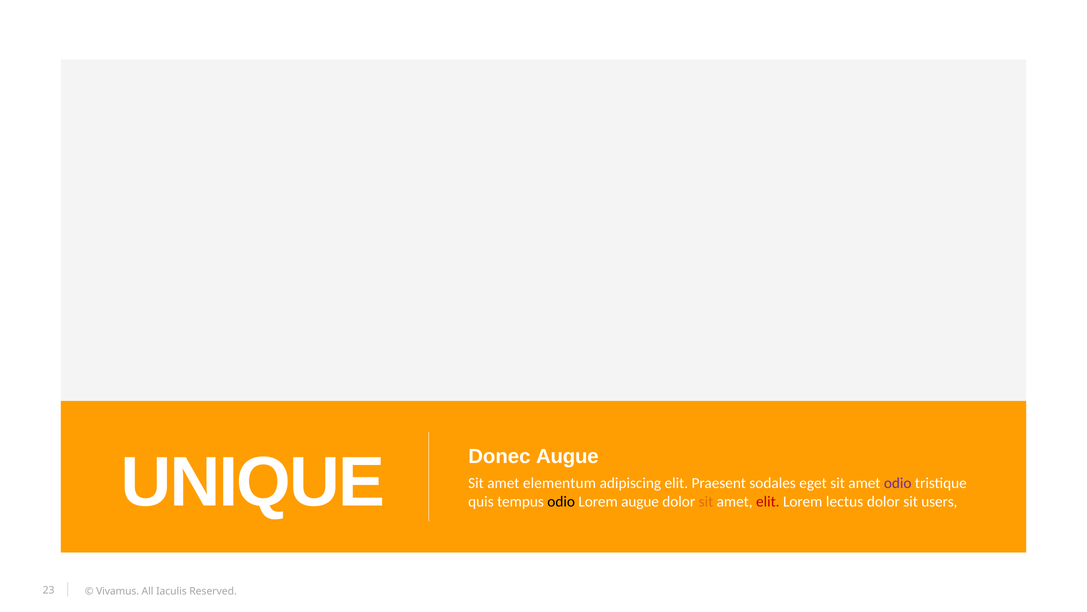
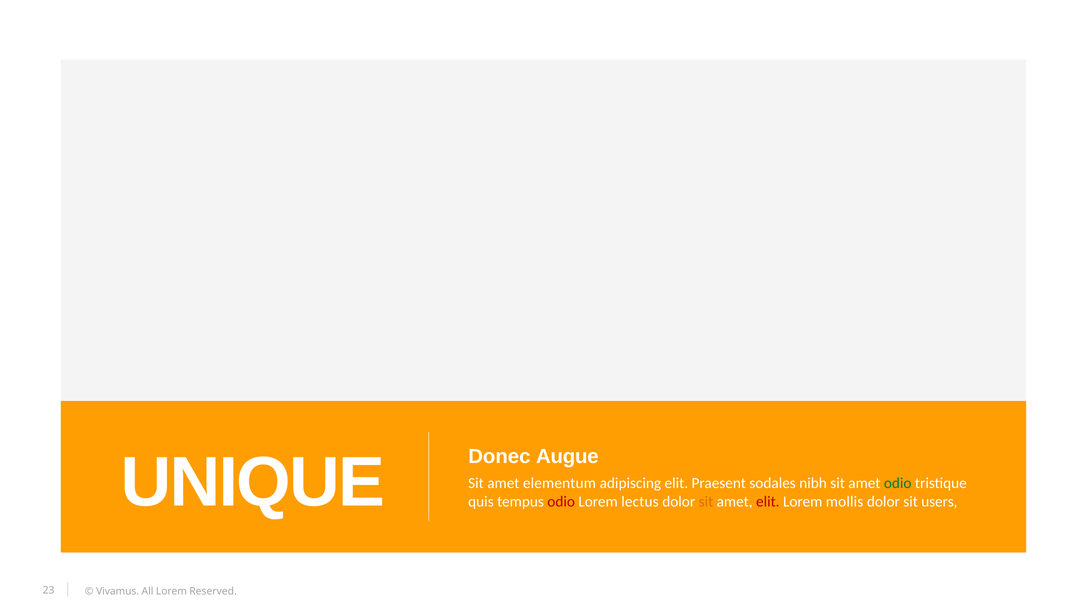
eget: eget -> nibh
odio at (898, 483) colour: purple -> green
odio at (561, 501) colour: black -> red
Lorem augue: augue -> lectus
lectus: lectus -> mollis
All Iaculis: Iaculis -> Lorem
